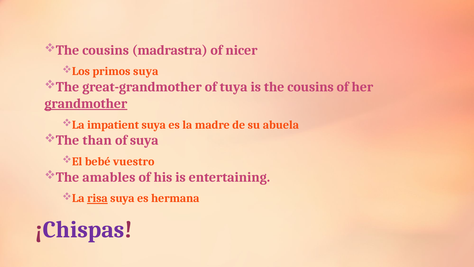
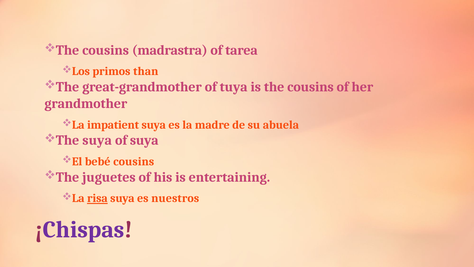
nicer: nicer -> tarea
primos suya: suya -> than
grandmother underline: present -> none
than at (97, 140): than -> suya
bebé vuestro: vuestro -> cousins
amables: amables -> juguetes
hermana: hermana -> nuestros
